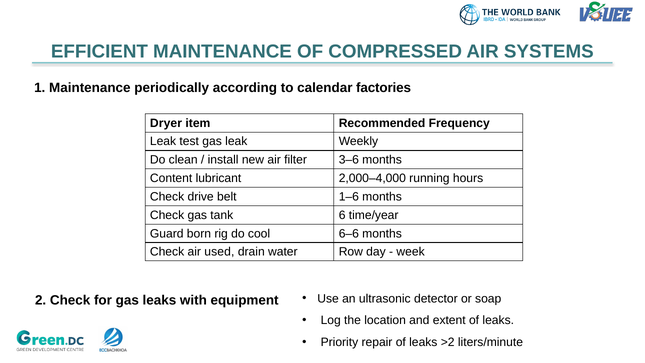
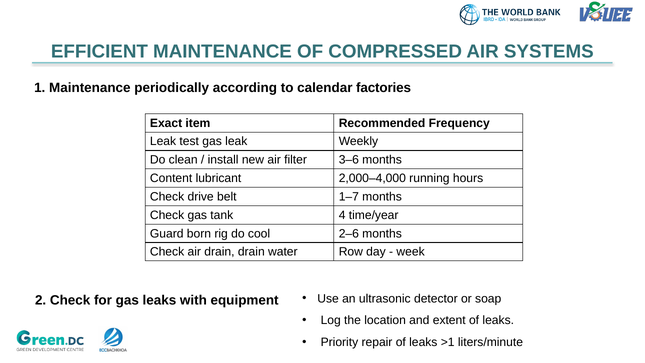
Dryer: Dryer -> Exact
1–6: 1–6 -> 1–7
6: 6 -> 4
6–6: 6–6 -> 2–6
air used: used -> drain
>2: >2 -> >1
